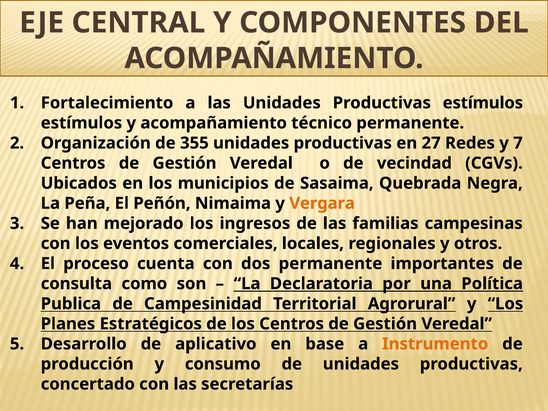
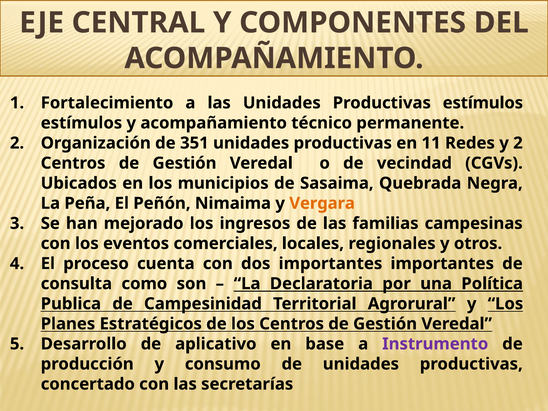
355: 355 -> 351
27: 27 -> 11
y 7: 7 -> 2
dos permanente: permanente -> importantes
Instrumento colour: orange -> purple
